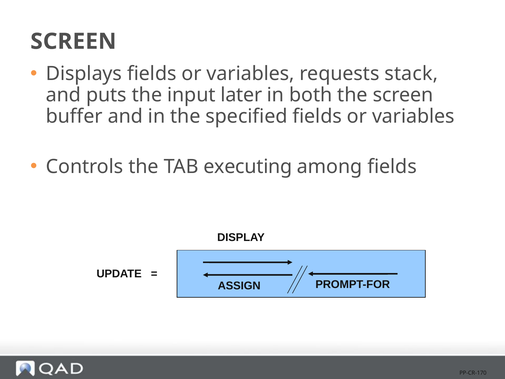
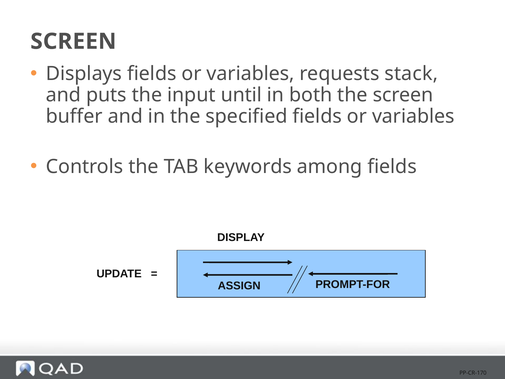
later: later -> until
executing: executing -> keywords
